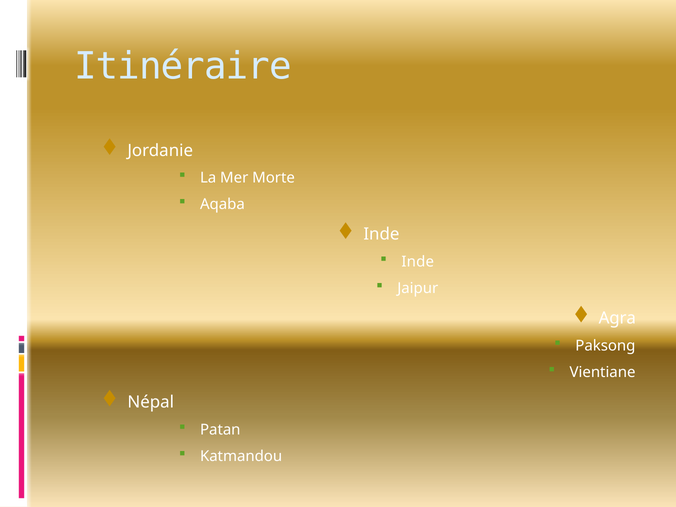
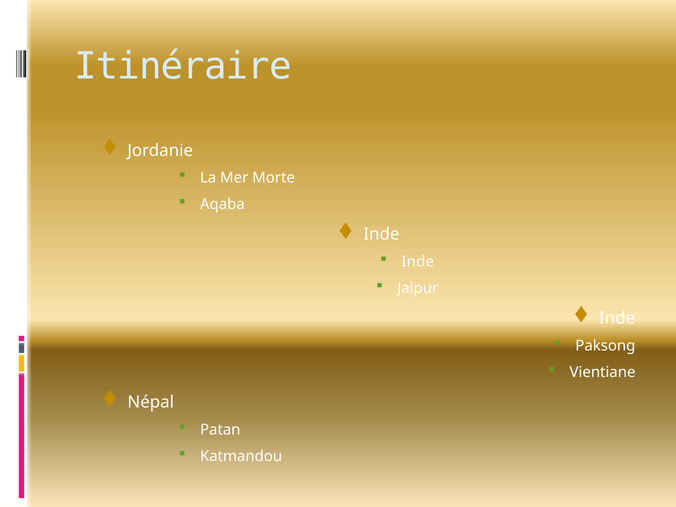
Agra at (617, 318): Agra -> Inde
